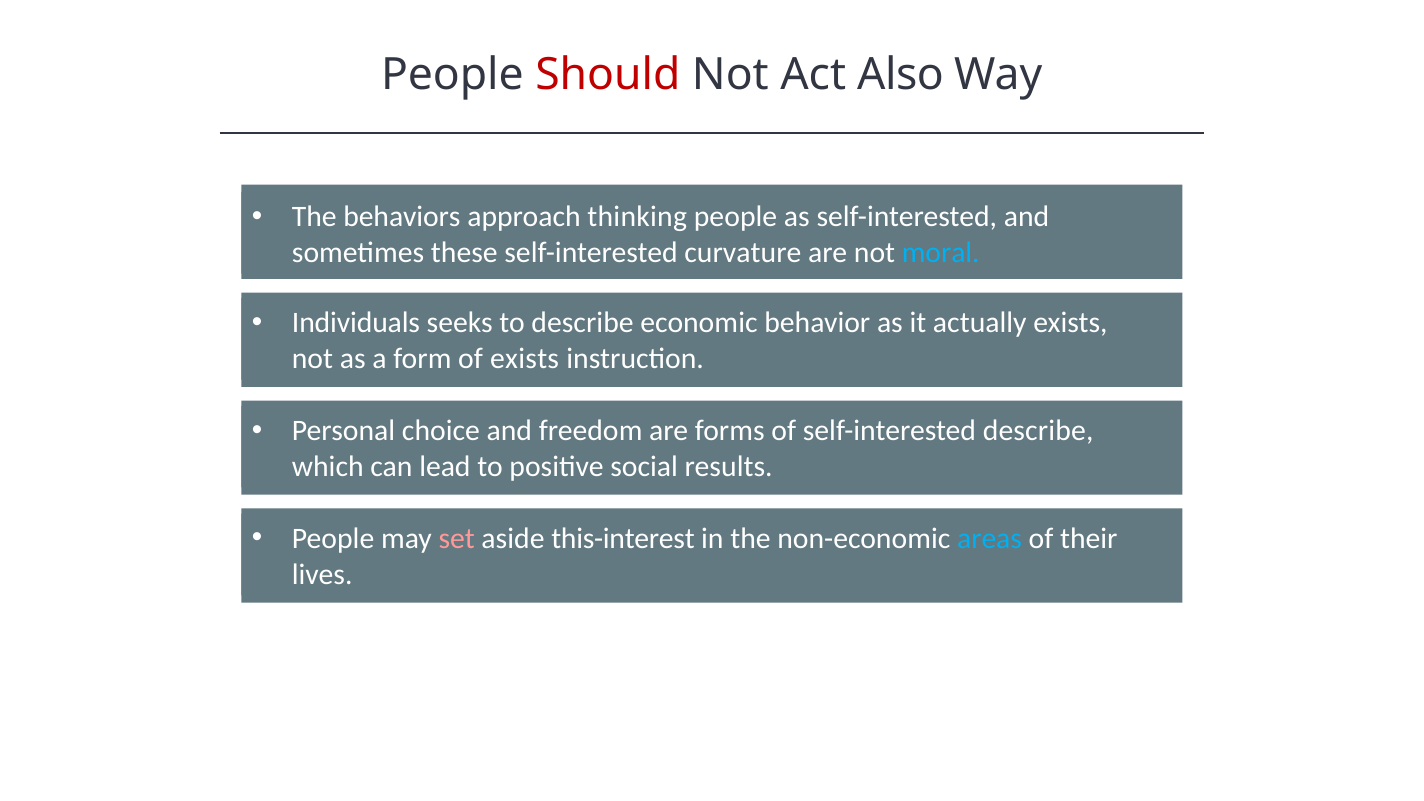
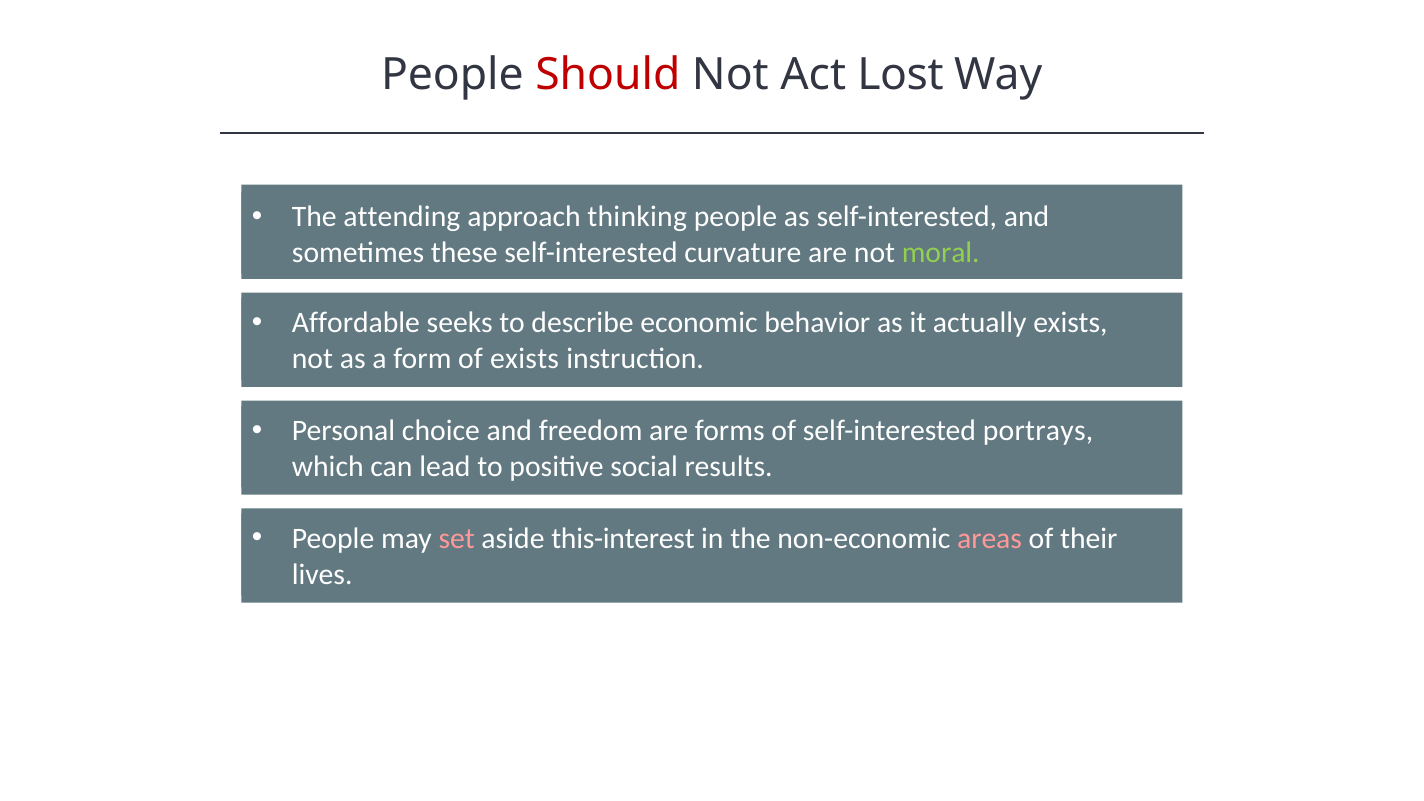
Also: Also -> Lost
behaviors: behaviors -> attending
moral colour: light blue -> light green
Individuals: Individuals -> Affordable
self-interested describe: describe -> portrays
areas colour: light blue -> pink
